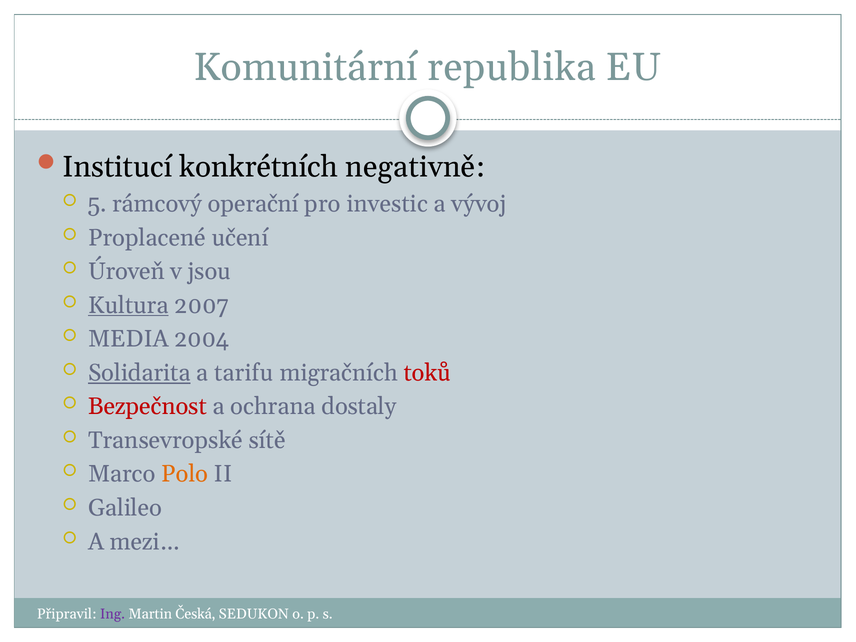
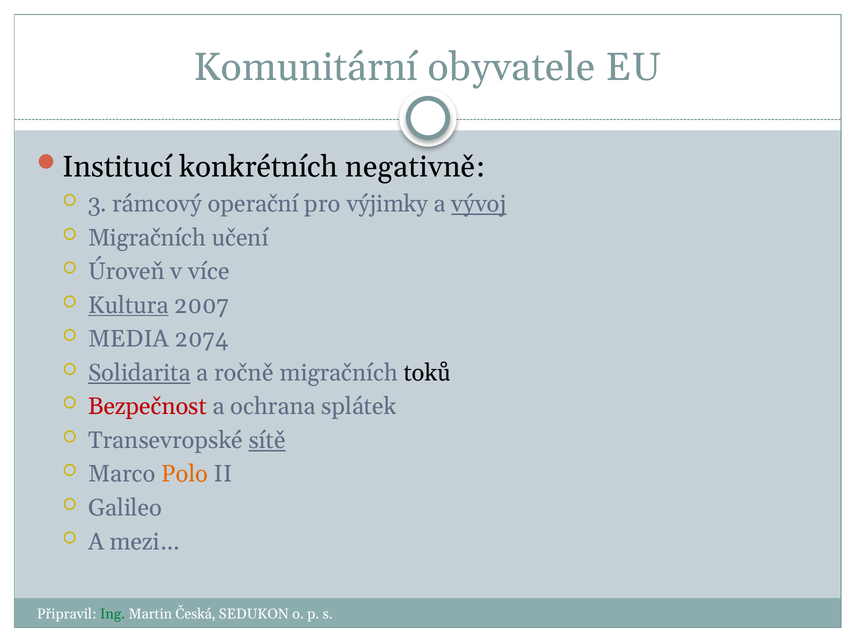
republika: republika -> obyvatele
5: 5 -> 3
investic: investic -> výjimky
vývoj underline: none -> present
Proplacené at (147, 238): Proplacené -> Migračních
jsou: jsou -> více
2004: 2004 -> 2074
tarifu: tarifu -> ročně
toků colour: red -> black
dostaly: dostaly -> splátek
sítě underline: none -> present
Ing colour: purple -> green
